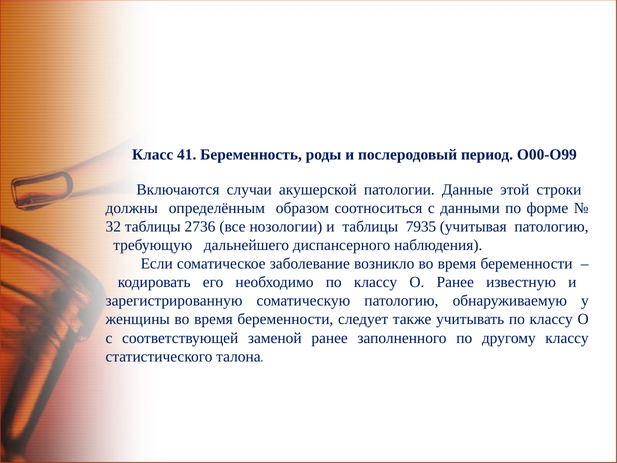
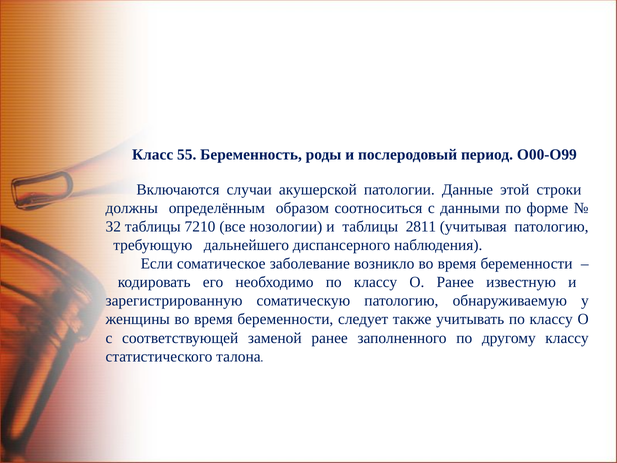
41: 41 -> 55
2736: 2736 -> 7210
7935: 7935 -> 2811
